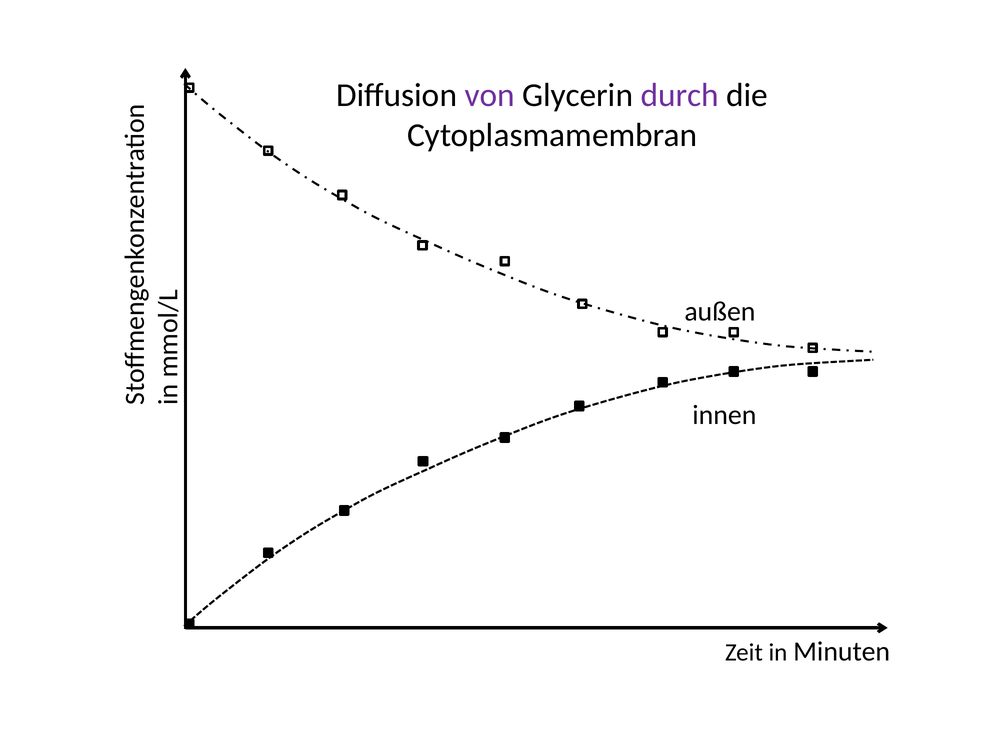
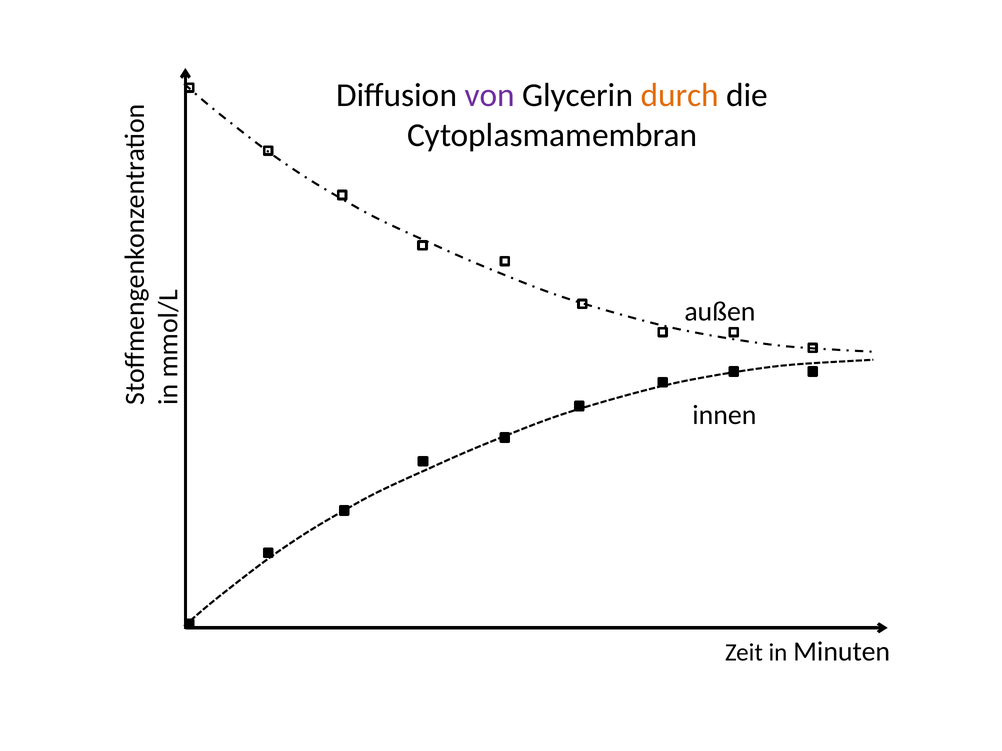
durch colour: purple -> orange
